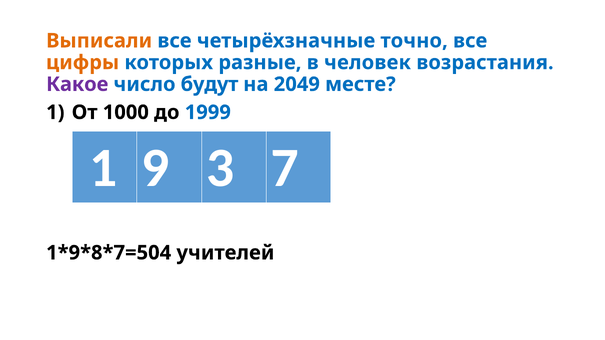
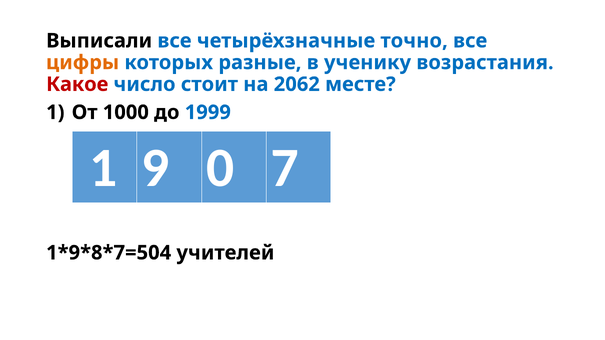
Выписали colour: orange -> black
человек: человек -> ученику
Какое colour: purple -> red
будут: будут -> стоит
2049: 2049 -> 2062
3: 3 -> 0
